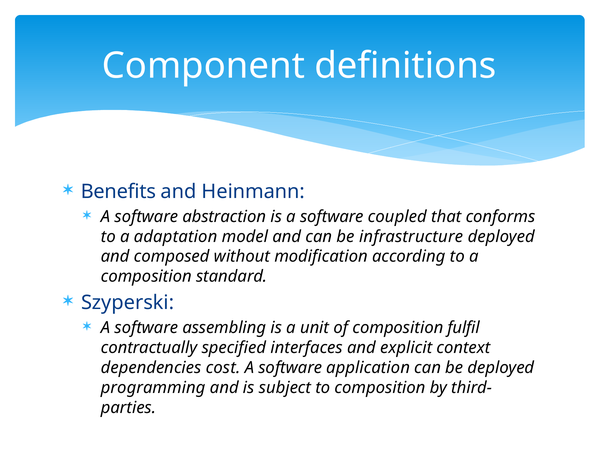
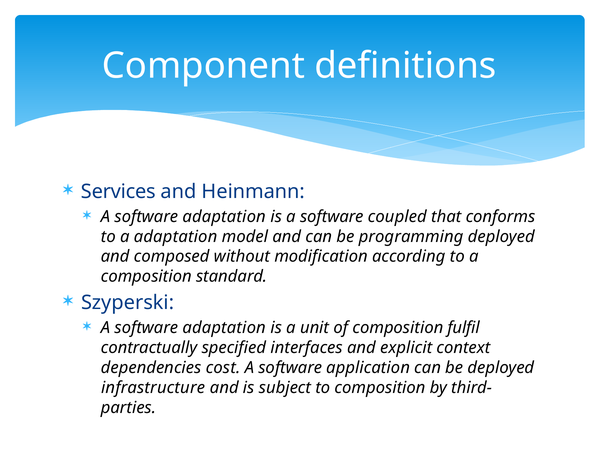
Benefits: Benefits -> Services
abstraction at (224, 217): abstraction -> adaptation
infrastructure: infrastructure -> programming
assembling at (224, 328): assembling -> adaptation
programming: programming -> infrastructure
